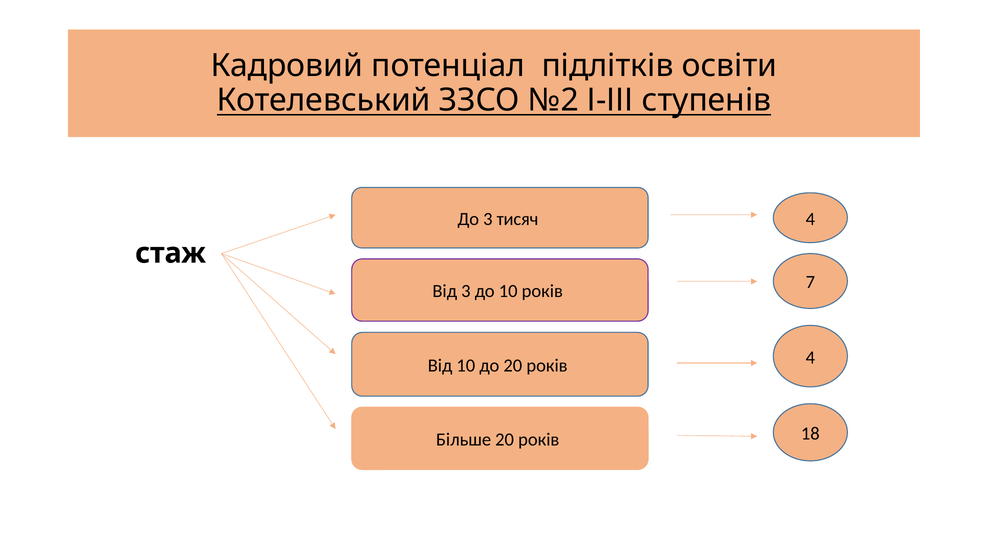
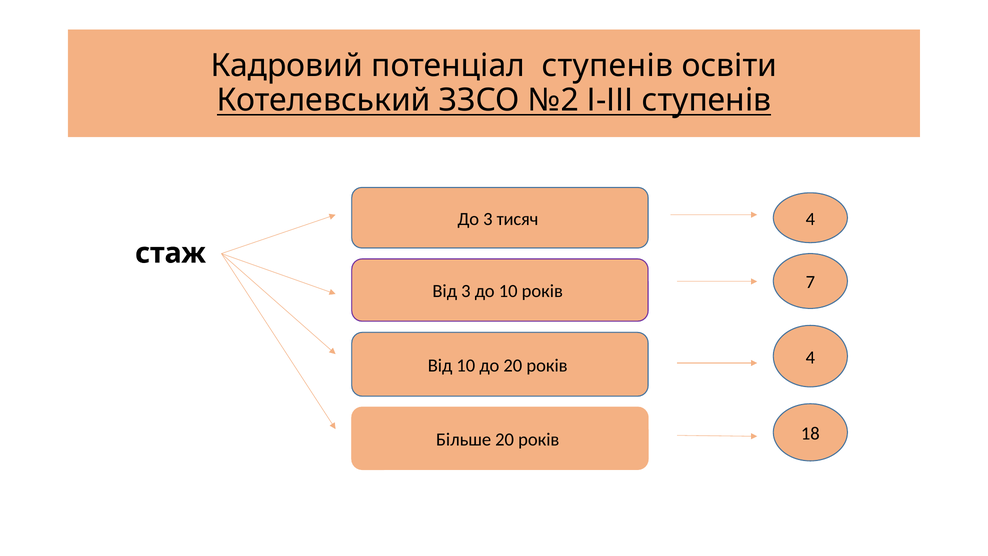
потенціал підлітків: підлітків -> ступенів
